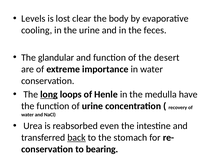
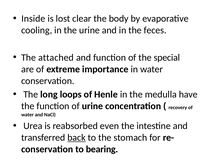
Levels: Levels -> Inside
glandular: glandular -> attached
desert: desert -> special
long underline: present -> none
